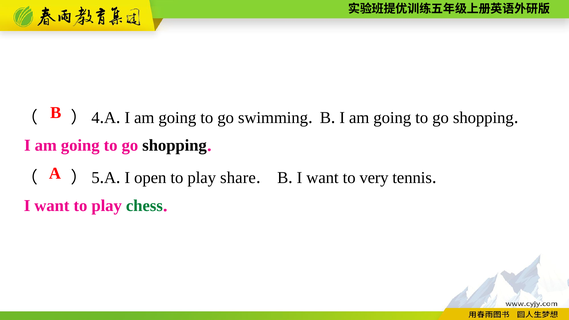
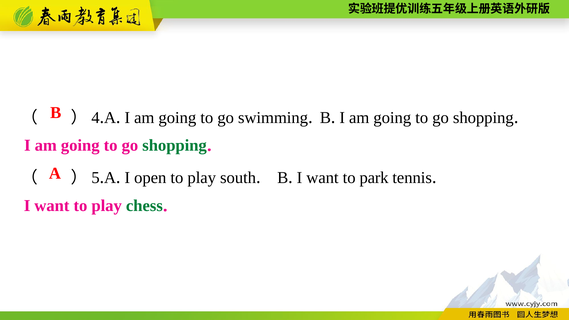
shopping at (175, 146) colour: black -> green
share: share -> south
very: very -> park
